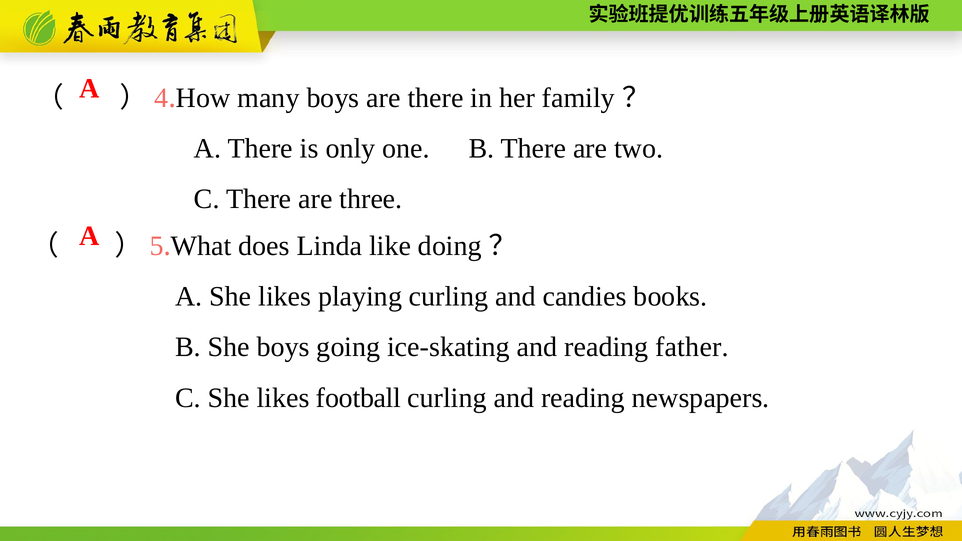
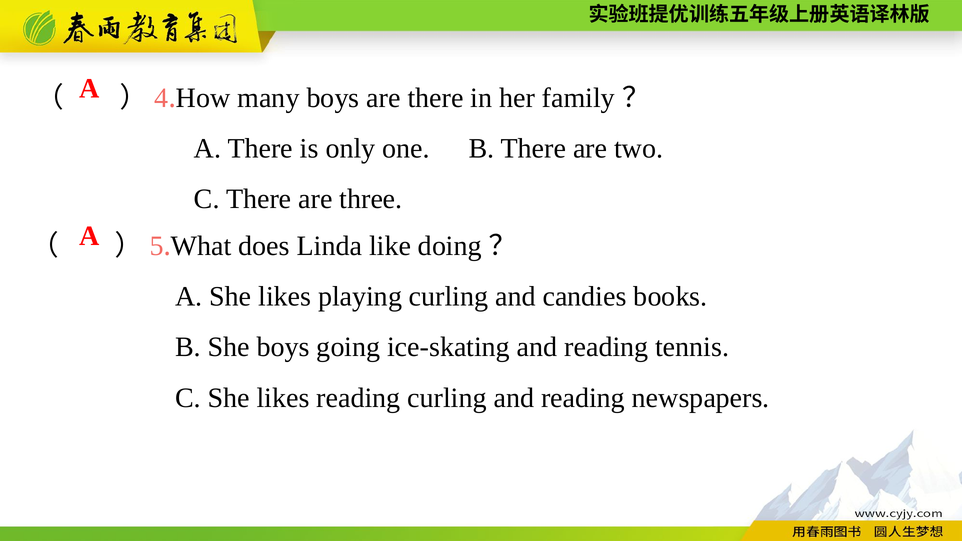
father: father -> tennis
likes football: football -> reading
